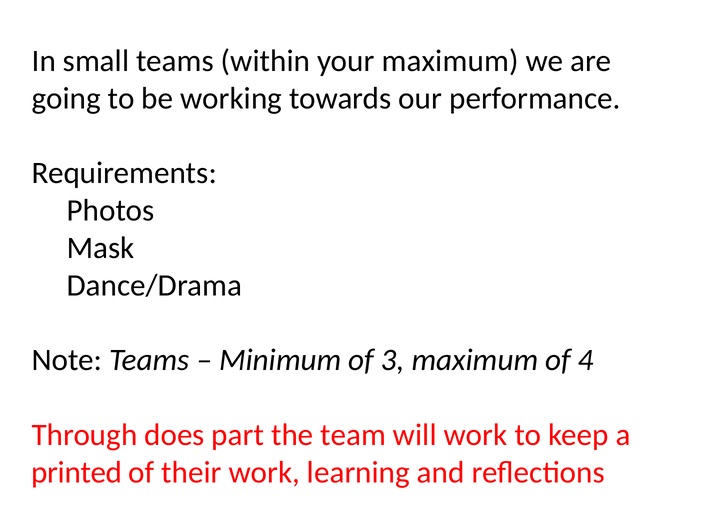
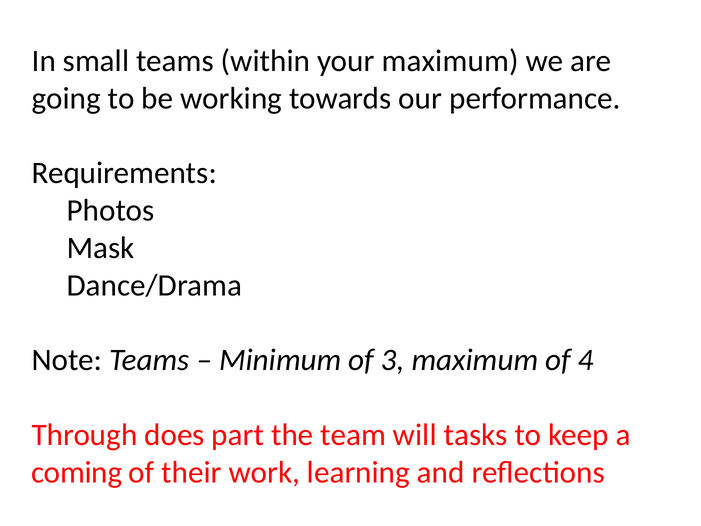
will work: work -> tasks
printed: printed -> coming
